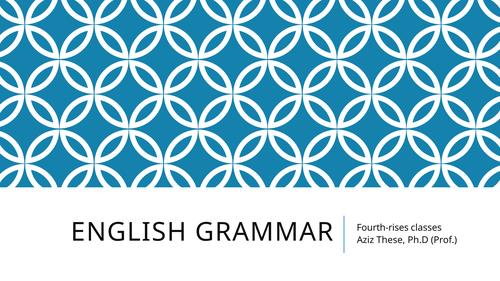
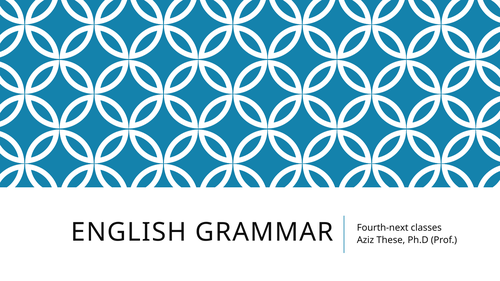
Fourth-rises: Fourth-rises -> Fourth-next
